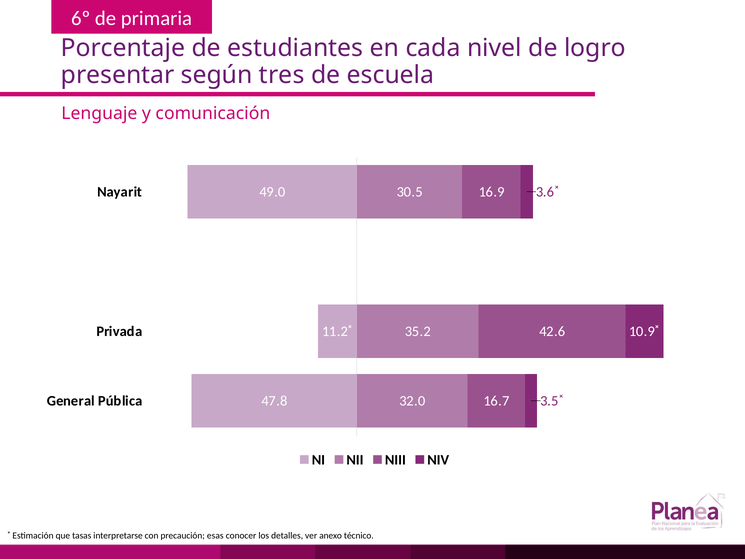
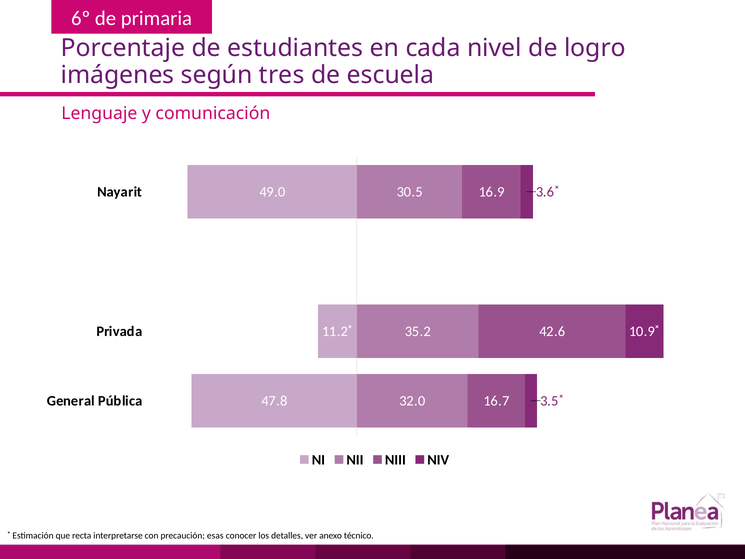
presentar: presentar -> imágenes
tasas: tasas -> recta
